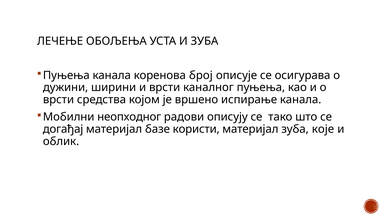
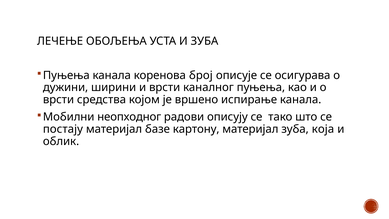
догађај: догађај -> постају
користи: користи -> картону
које: које -> која
